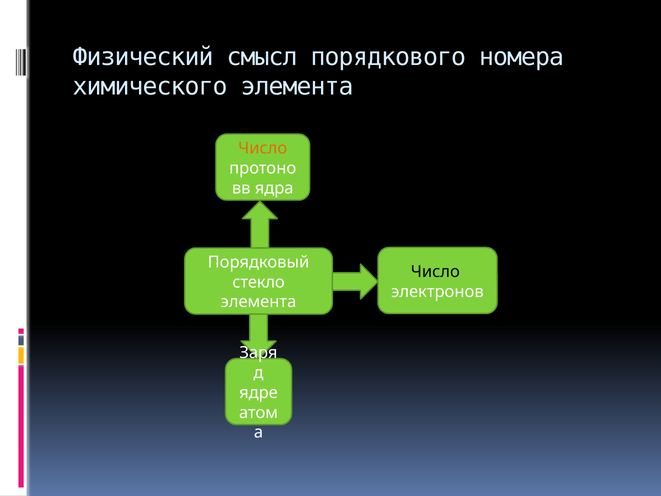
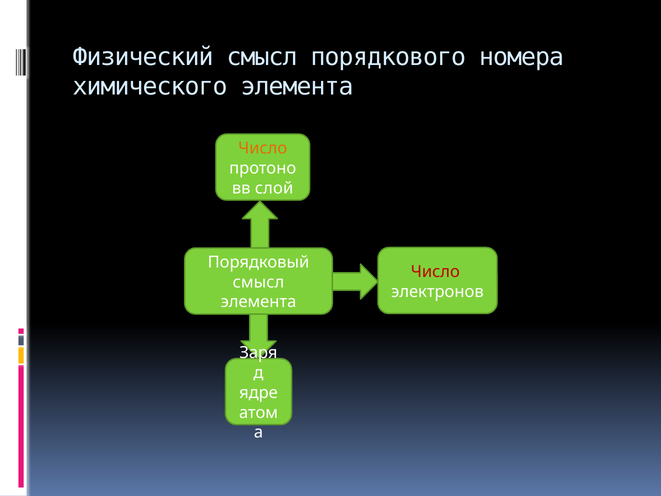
ядра: ядра -> слой
Число at (435, 272) colour: black -> red
стекло at (259, 282): стекло -> смысл
